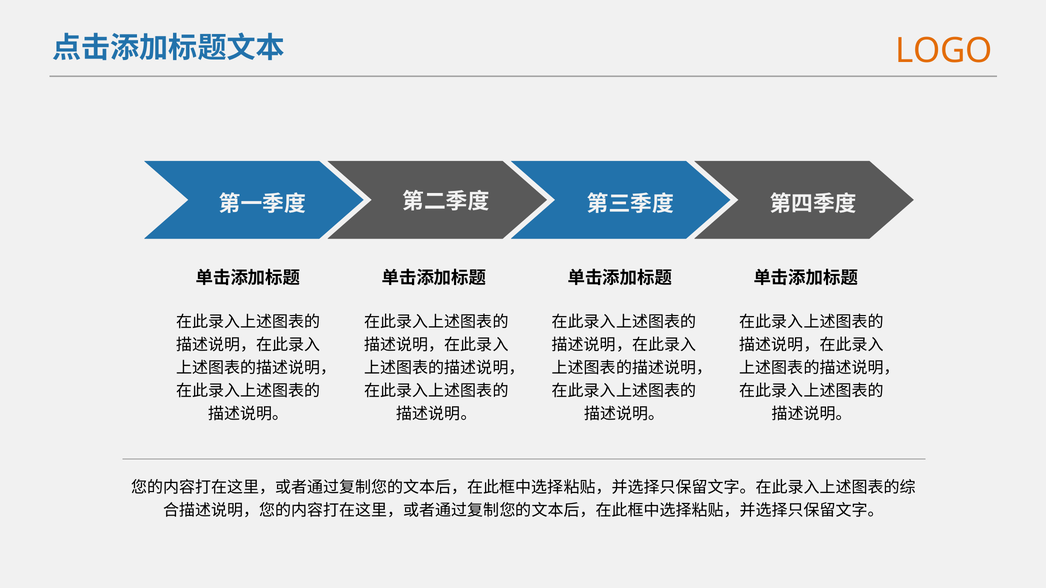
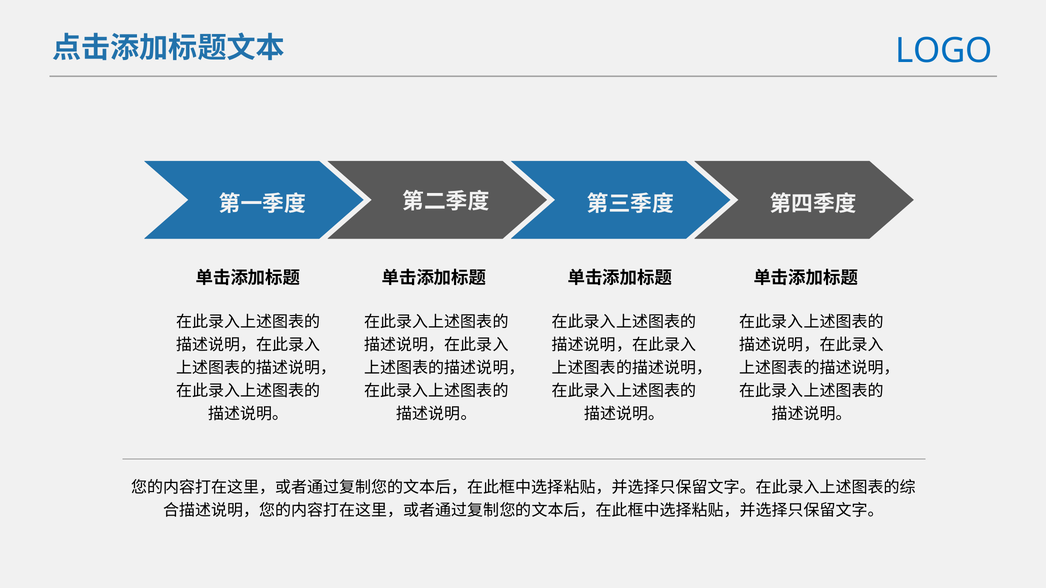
LOGO colour: orange -> blue
